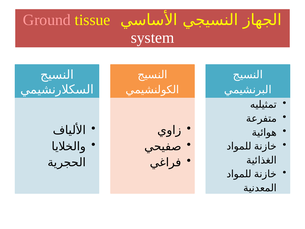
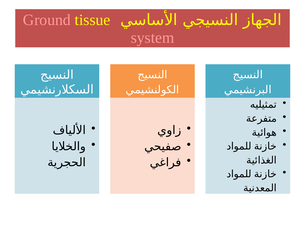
system colour: white -> pink
